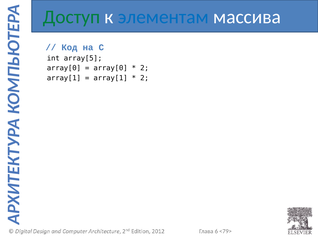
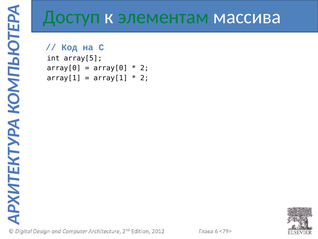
элементам colour: blue -> green
